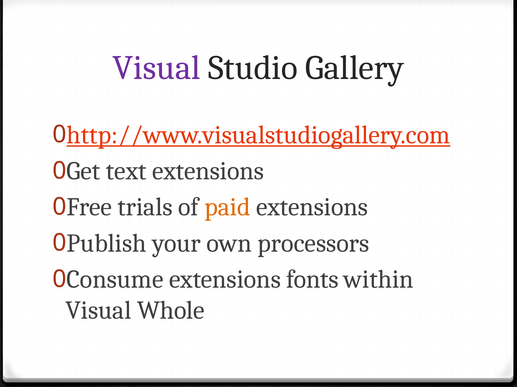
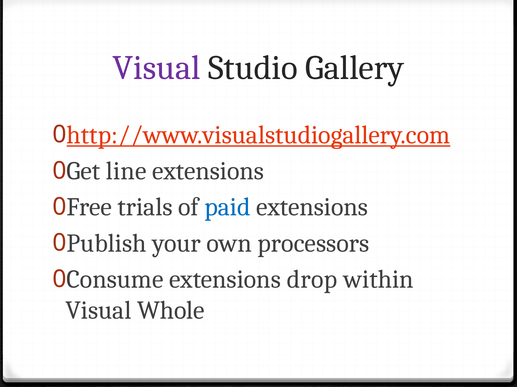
text: text -> line
paid colour: orange -> blue
fonts: fonts -> drop
